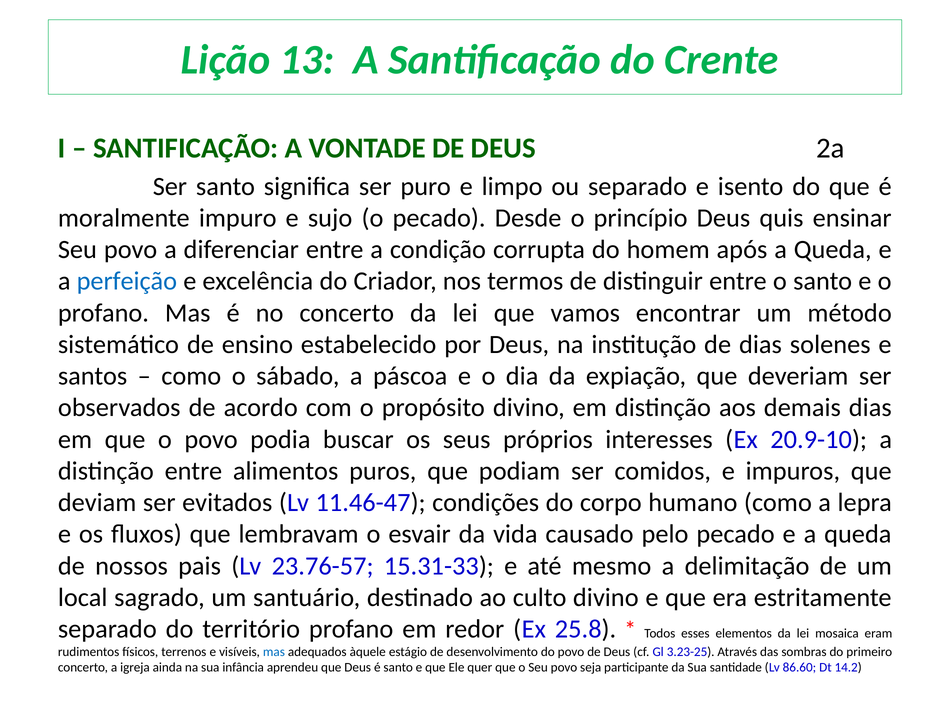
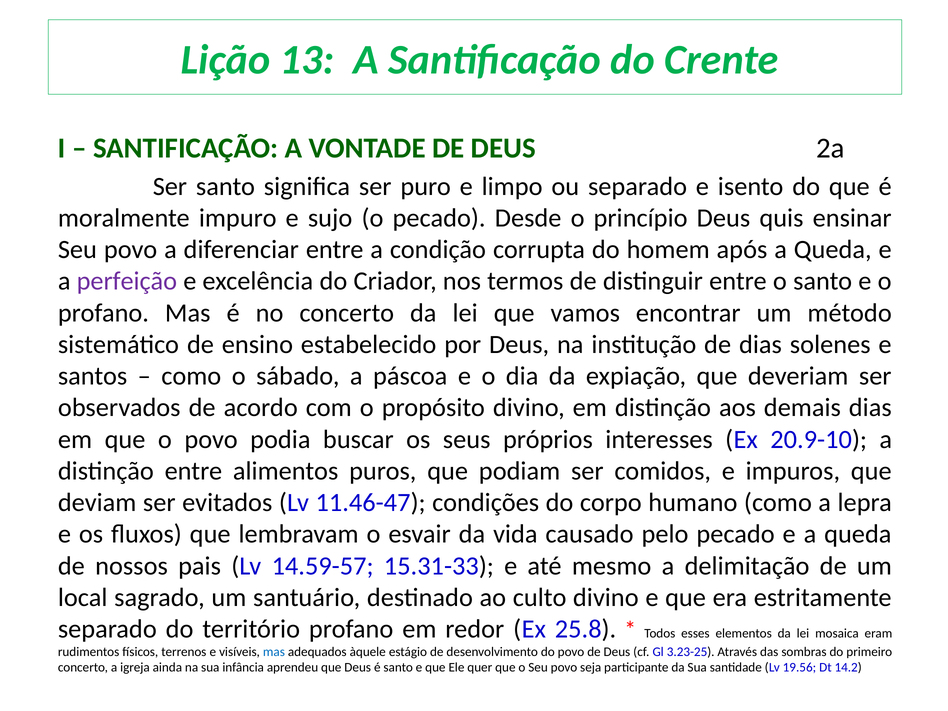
perfeição colour: blue -> purple
23.76-57: 23.76-57 -> 14.59-57
86.60: 86.60 -> 19.56
